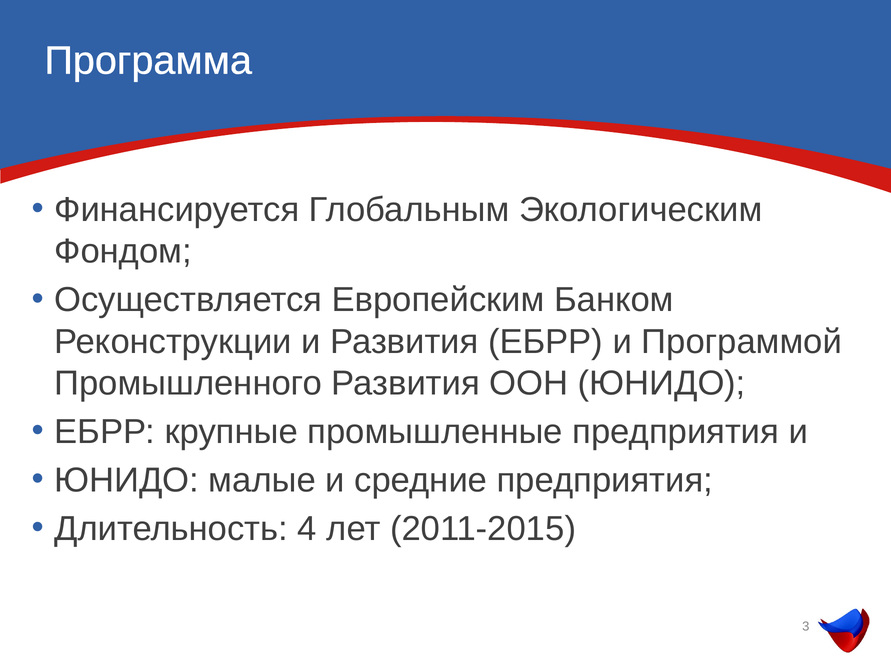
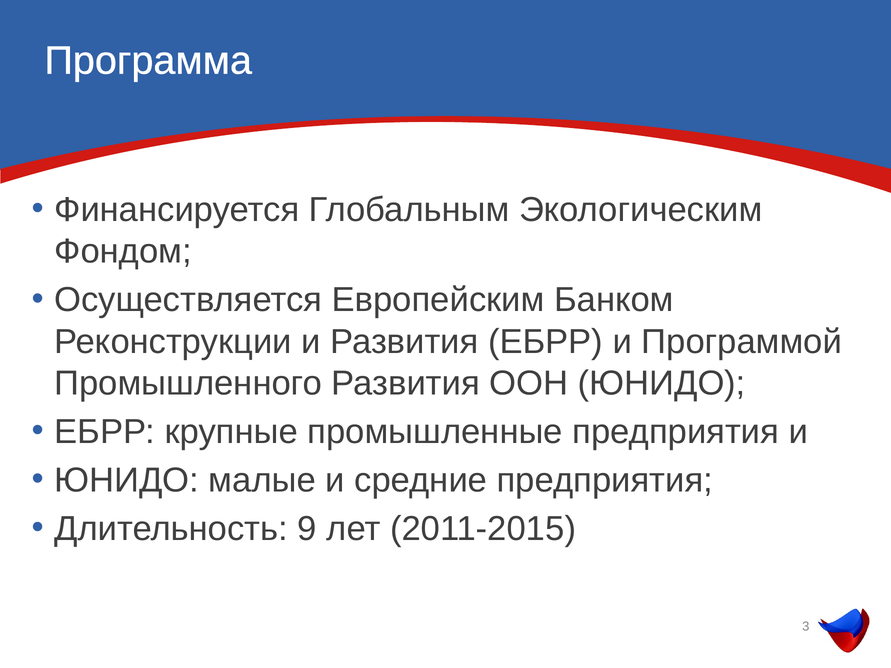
4: 4 -> 9
